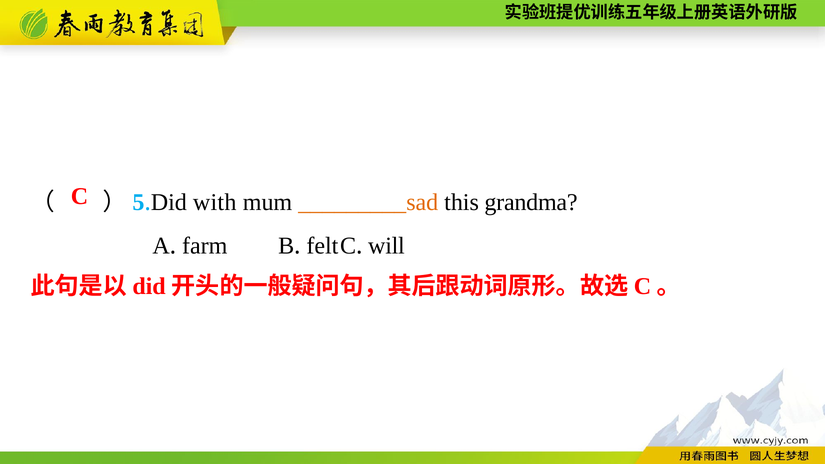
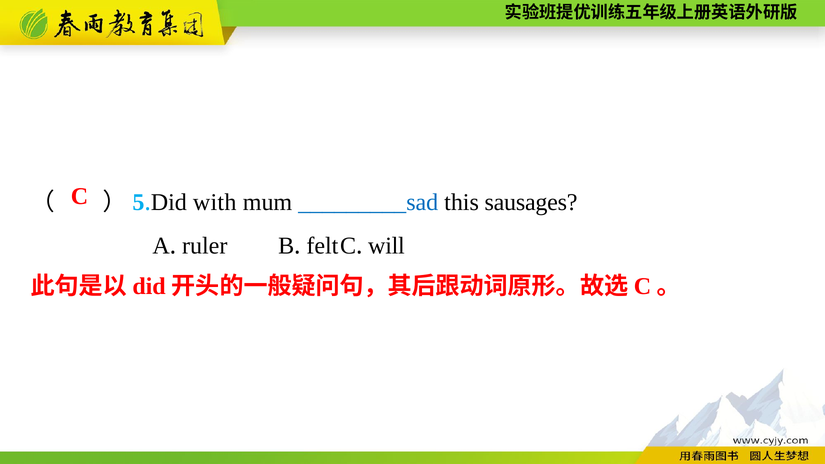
_________sad colour: orange -> blue
grandma: grandma -> sausages
farm: farm -> ruler
